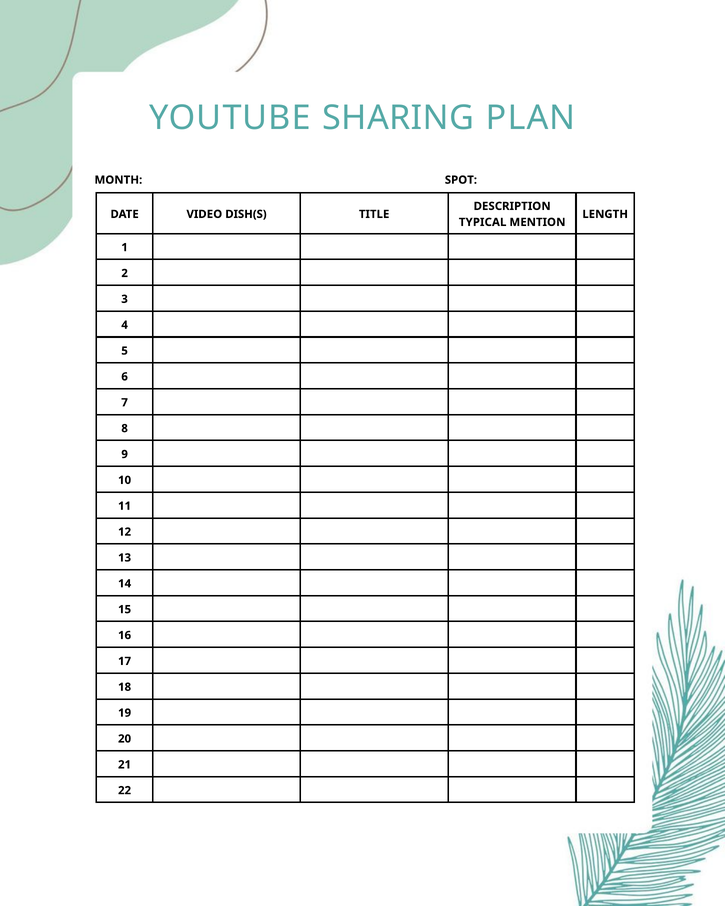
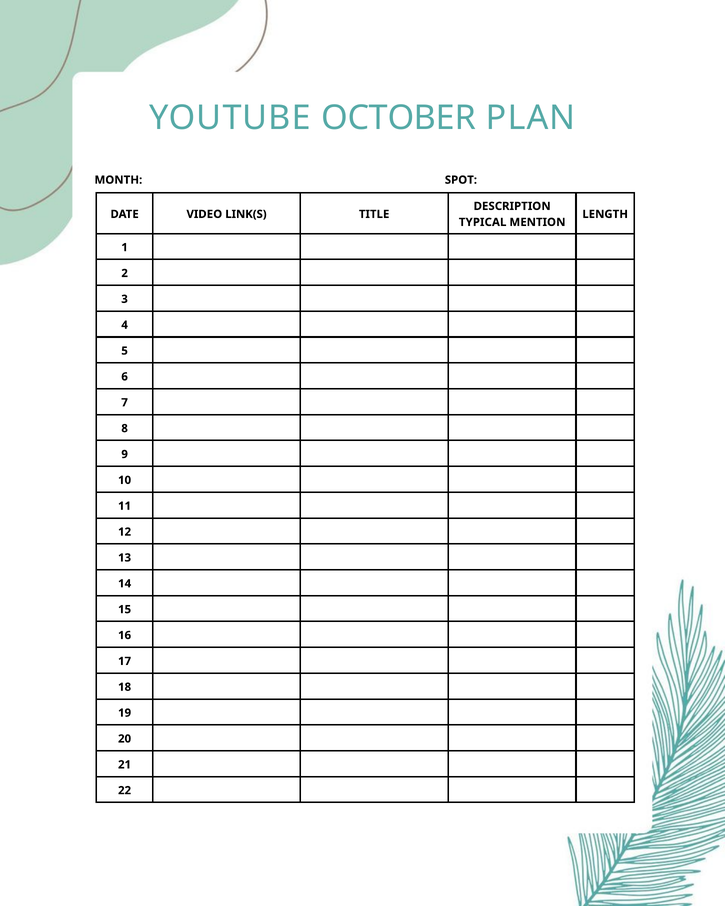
SHARING: SHARING -> OCTOBER
DISH(S: DISH(S -> LINK(S
